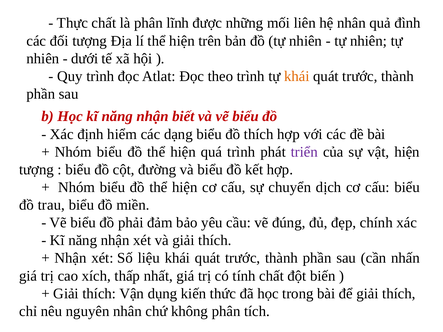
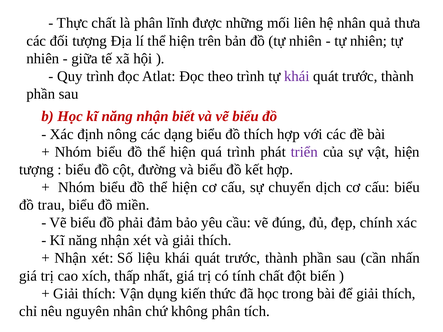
đình: đình -> thưa
dưới: dưới -> giữa
khái at (297, 76) colour: orange -> purple
hiểm: hiểm -> nông
